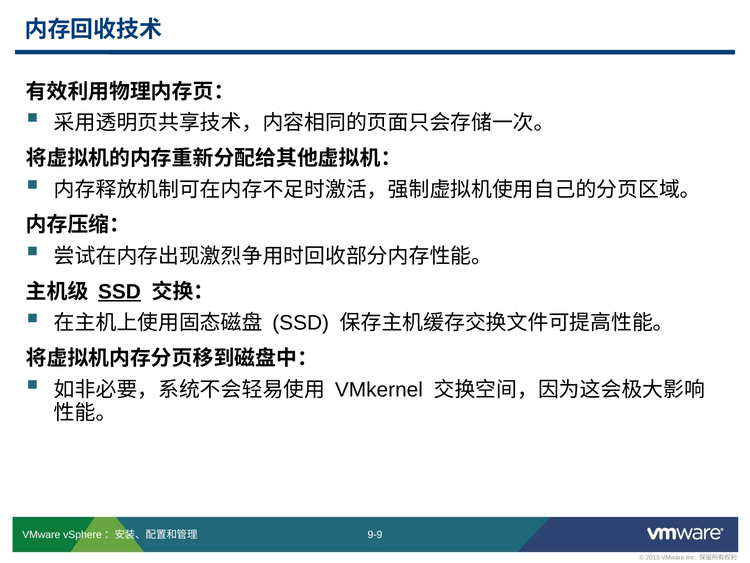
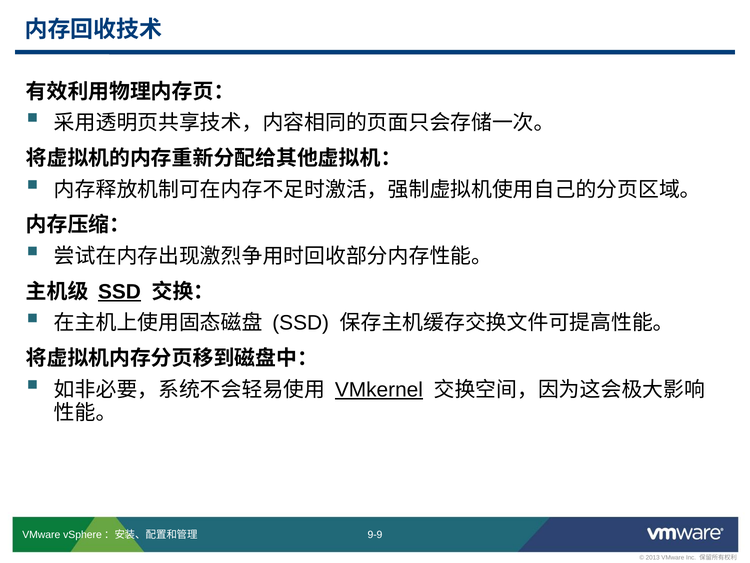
VMkernel underline: none -> present
